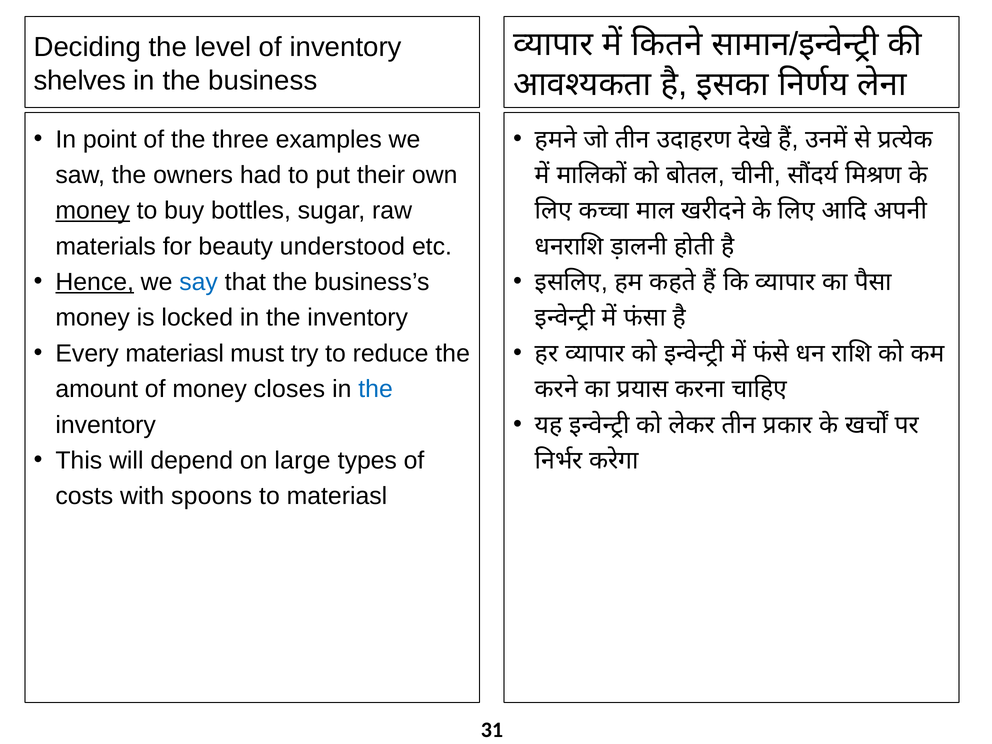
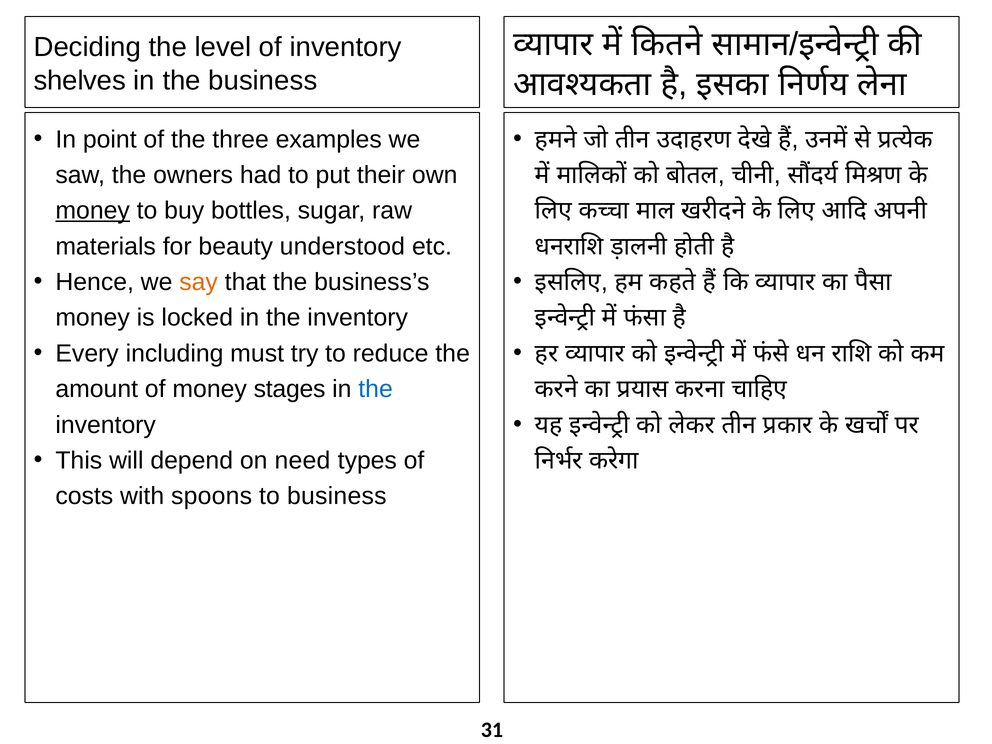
Hence underline: present -> none
say colour: blue -> orange
Every materiasl: materiasl -> including
closes: closes -> stages
large: large -> need
to materiasl: materiasl -> business
